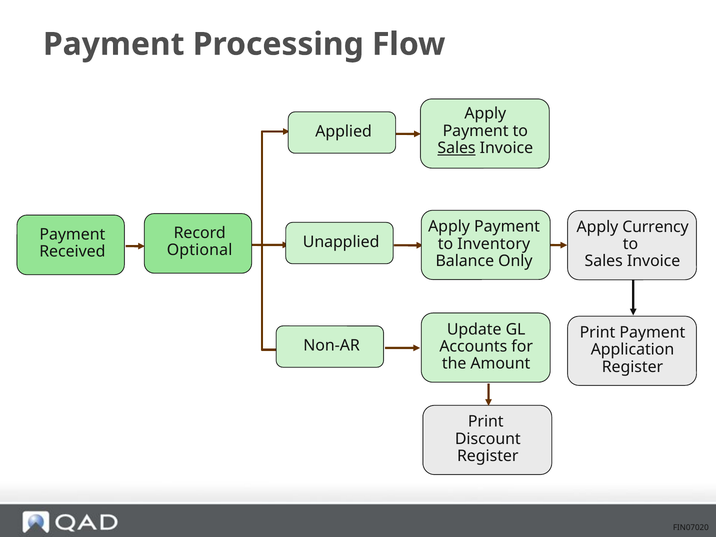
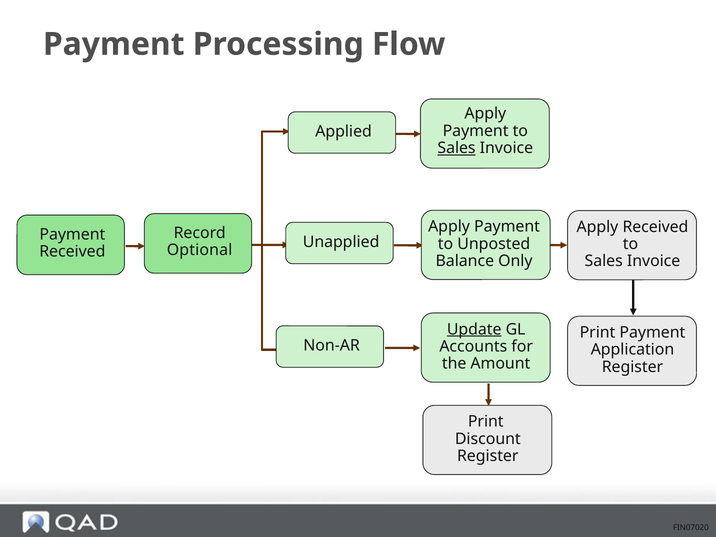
Apply Currency: Currency -> Received
Inventory: Inventory -> Unposted
Update underline: none -> present
